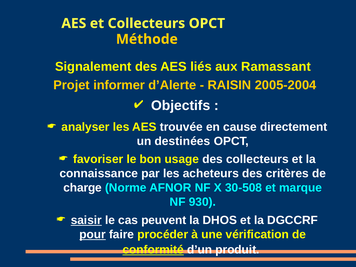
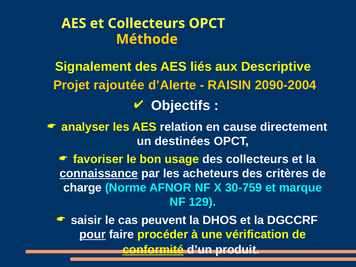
Ramassant: Ramassant -> Descriptive
informer: informer -> rajoutée
2005-2004: 2005-2004 -> 2090-2004
trouvée: trouvée -> relation
connaissance underline: none -> present
30-508: 30-508 -> 30-759
930: 930 -> 129
saisir underline: present -> none
